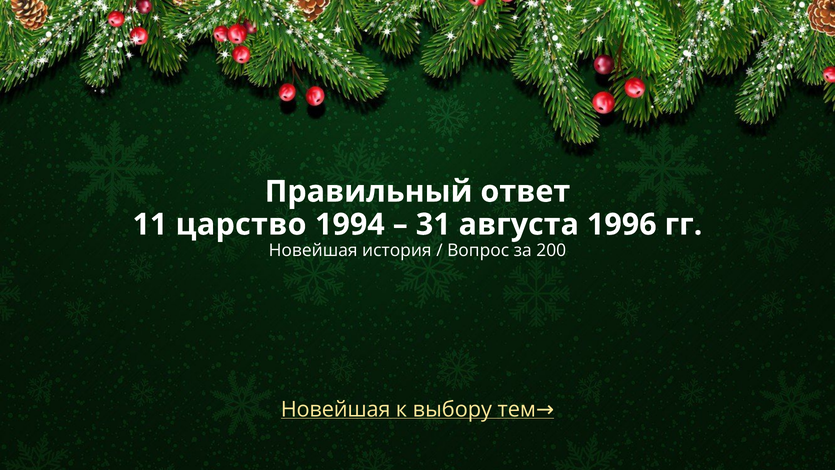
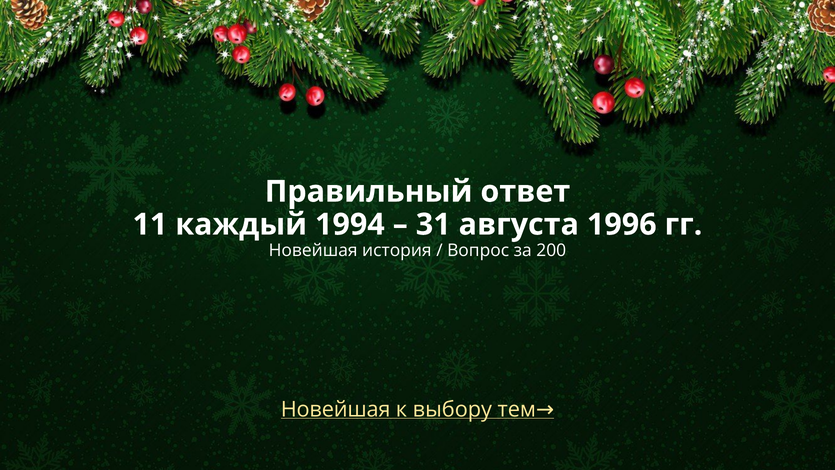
царство: царство -> каждый
